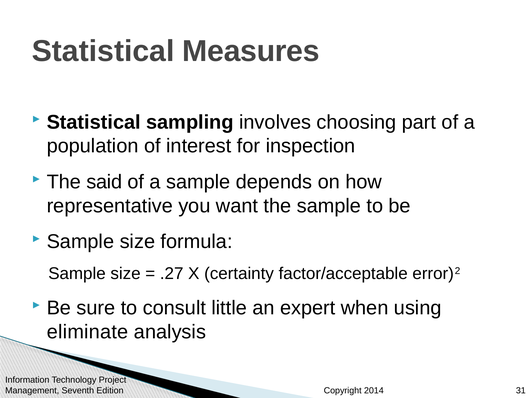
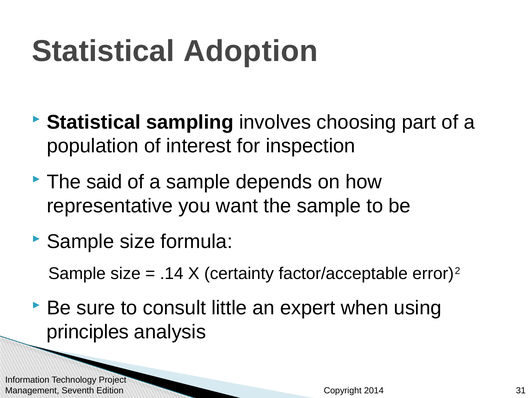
Measures: Measures -> Adoption
.27: .27 -> .14
eliminate: eliminate -> principles
